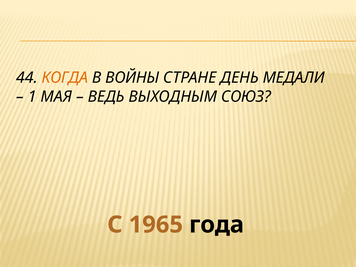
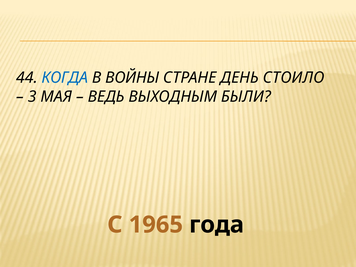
КОГДА colour: orange -> blue
МЕДАЛИ: МЕДАЛИ -> СТОИЛО
1: 1 -> 3
СОЮЗ: СОЮЗ -> БЫЛИ
